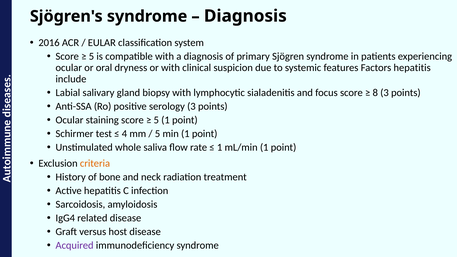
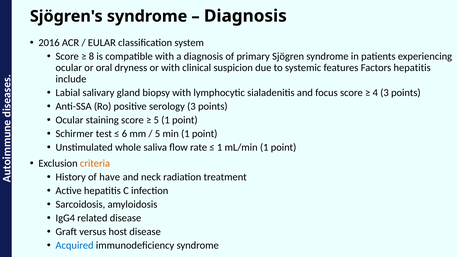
5 at (91, 56): 5 -> 8
8: 8 -> 4
4: 4 -> 6
bone: bone -> have
Acquired colour: purple -> blue
